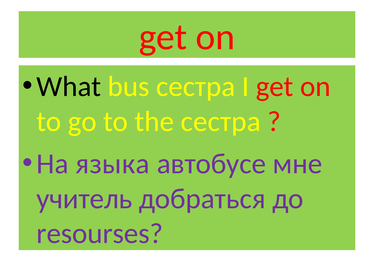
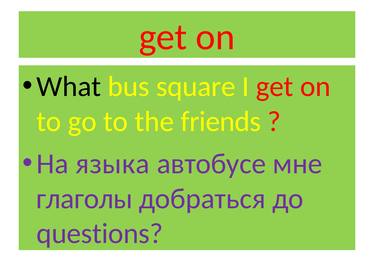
bus сестра: сестра -> square
the сестра: сестра -> friends
учитель: учитель -> глаголы
resourses: resourses -> questions
